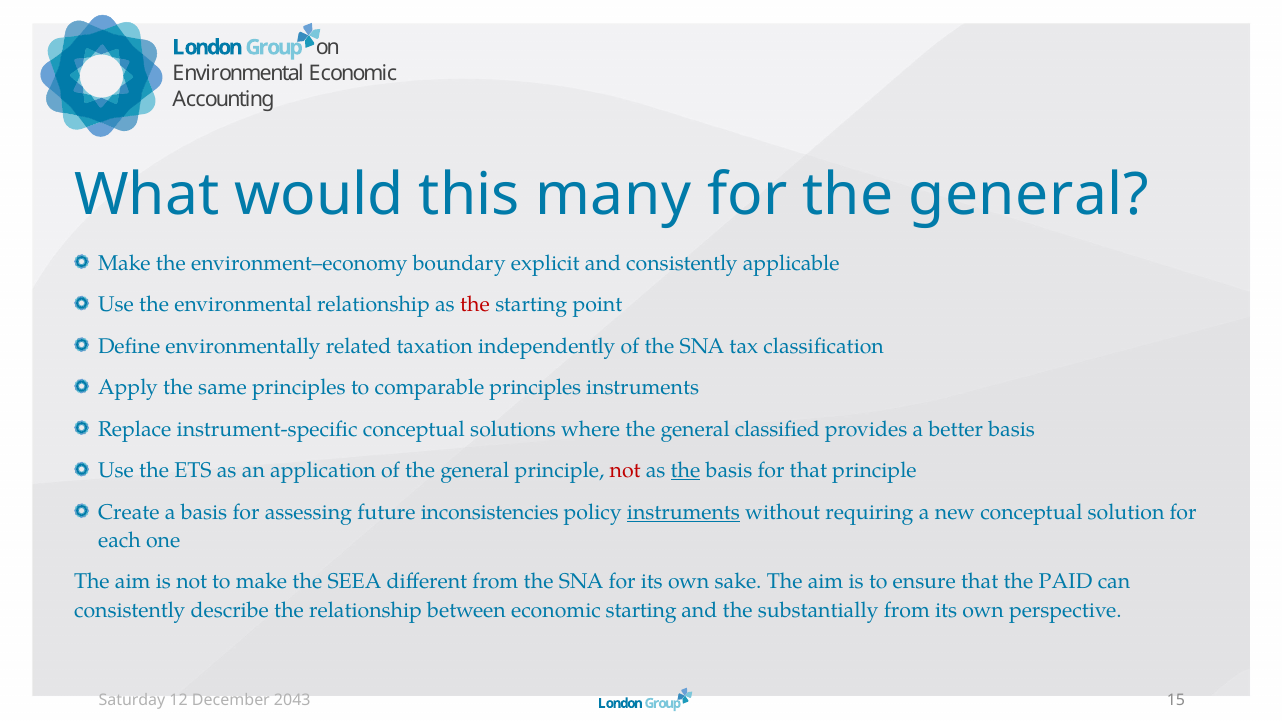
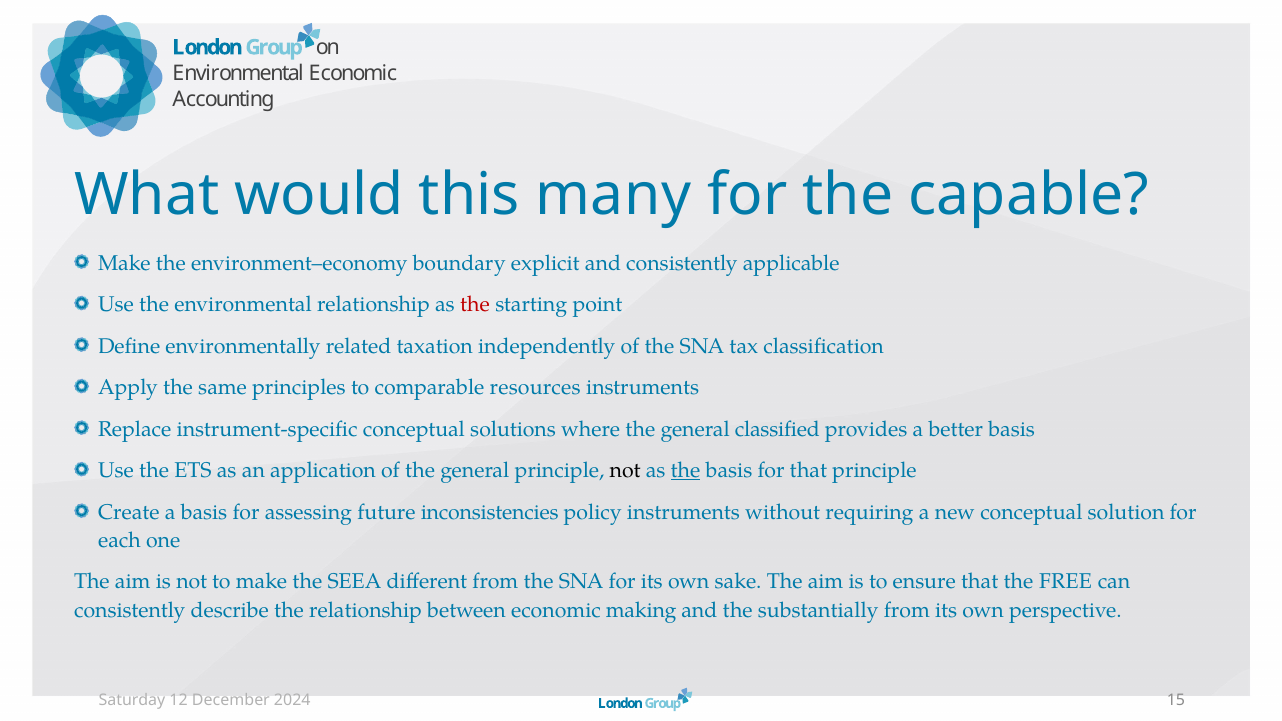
for the general: general -> capable
comparable principles: principles -> resources
not at (625, 471) colour: red -> black
instruments at (683, 512) underline: present -> none
PAID: PAID -> FREE
economic starting: starting -> making
2043: 2043 -> 2024
